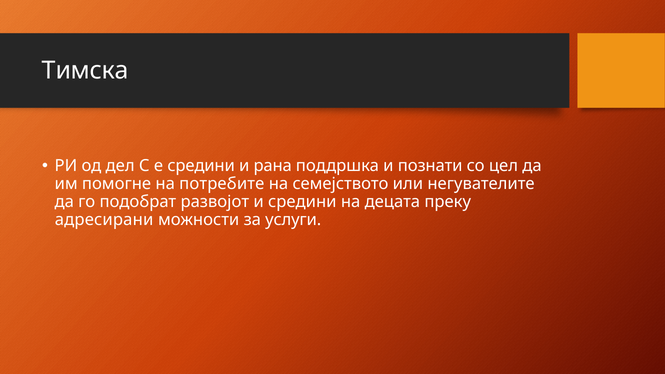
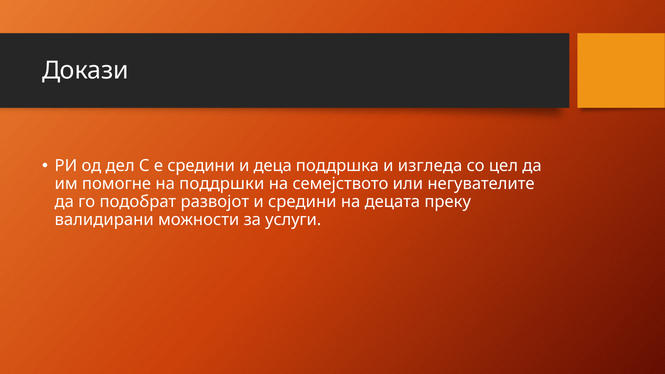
Тимска: Тимска -> Докази
рана: рана -> деца
познати: познати -> изгледа
потребите: потребите -> поддршки
адресирани: адресирани -> валидирани
